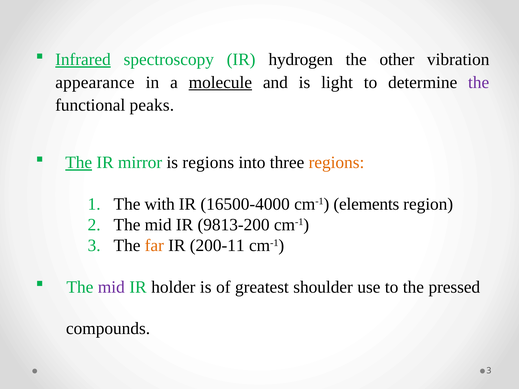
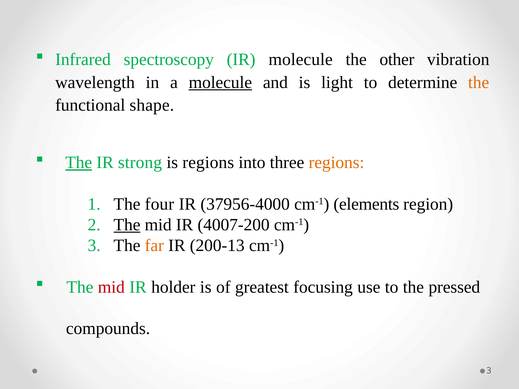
Infrared underline: present -> none
IR hydrogen: hydrogen -> molecule
appearance: appearance -> wavelength
the at (479, 82) colour: purple -> orange
peaks: peaks -> shape
mirror: mirror -> strong
with: with -> four
16500-4000: 16500-4000 -> 37956-4000
The at (127, 225) underline: none -> present
9813-200: 9813-200 -> 4007-200
200-11: 200-11 -> 200-13
mid at (111, 287) colour: purple -> red
shoulder: shoulder -> focusing
